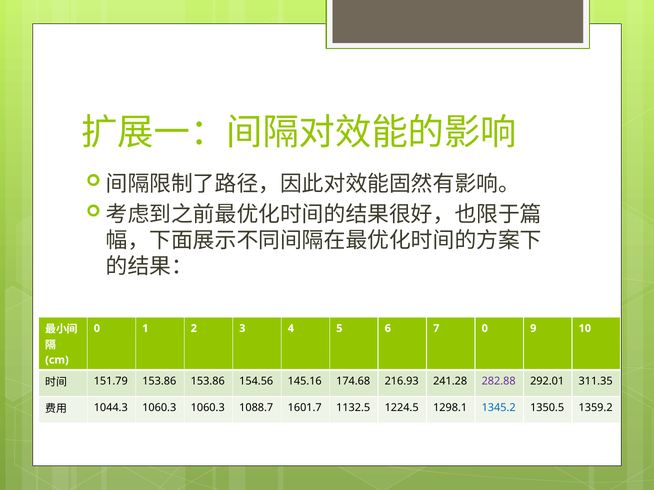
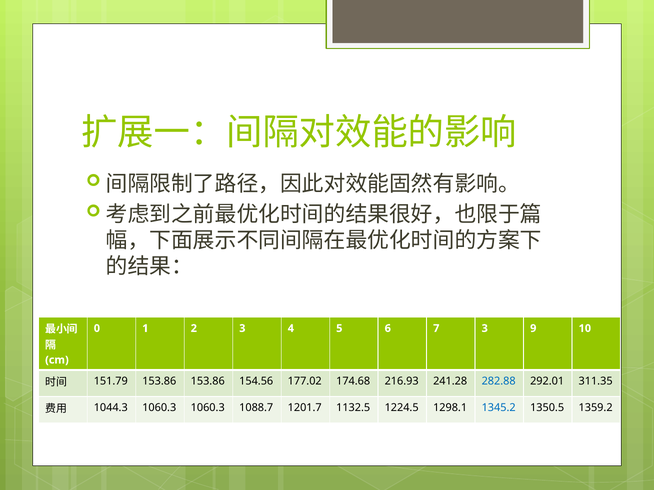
7 0: 0 -> 3
145.16: 145.16 -> 177.02
282.88 colour: purple -> blue
1601.7: 1601.7 -> 1201.7
